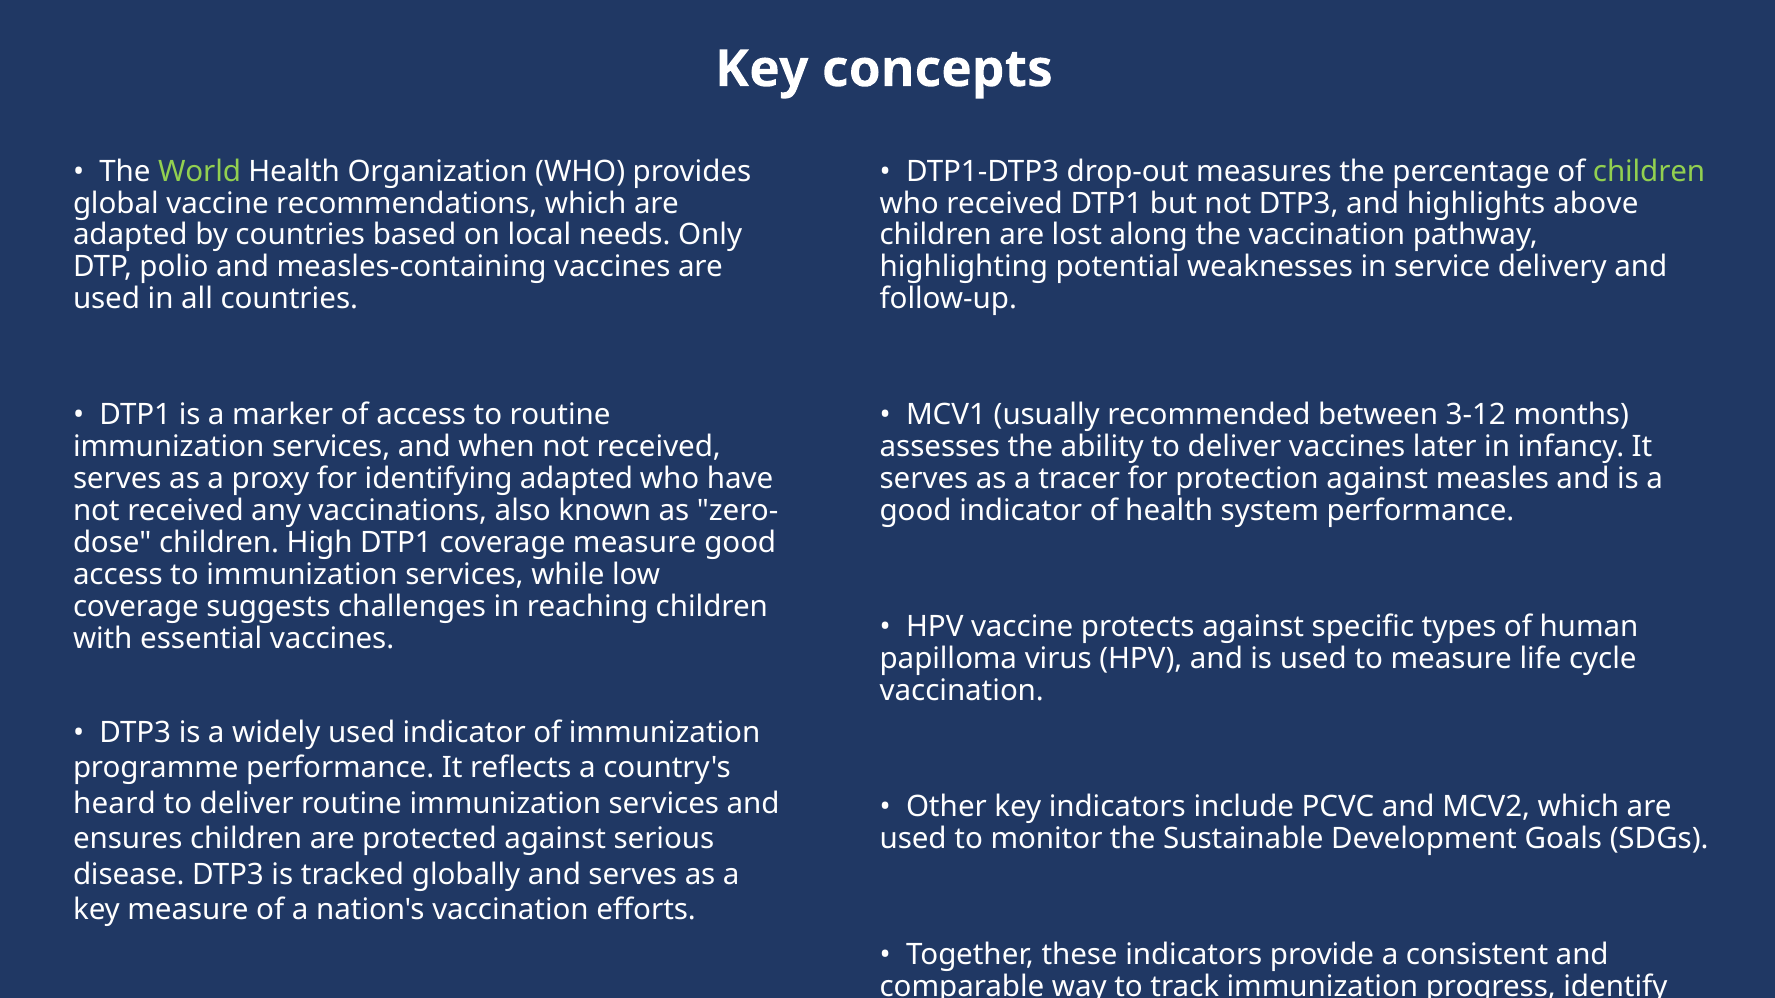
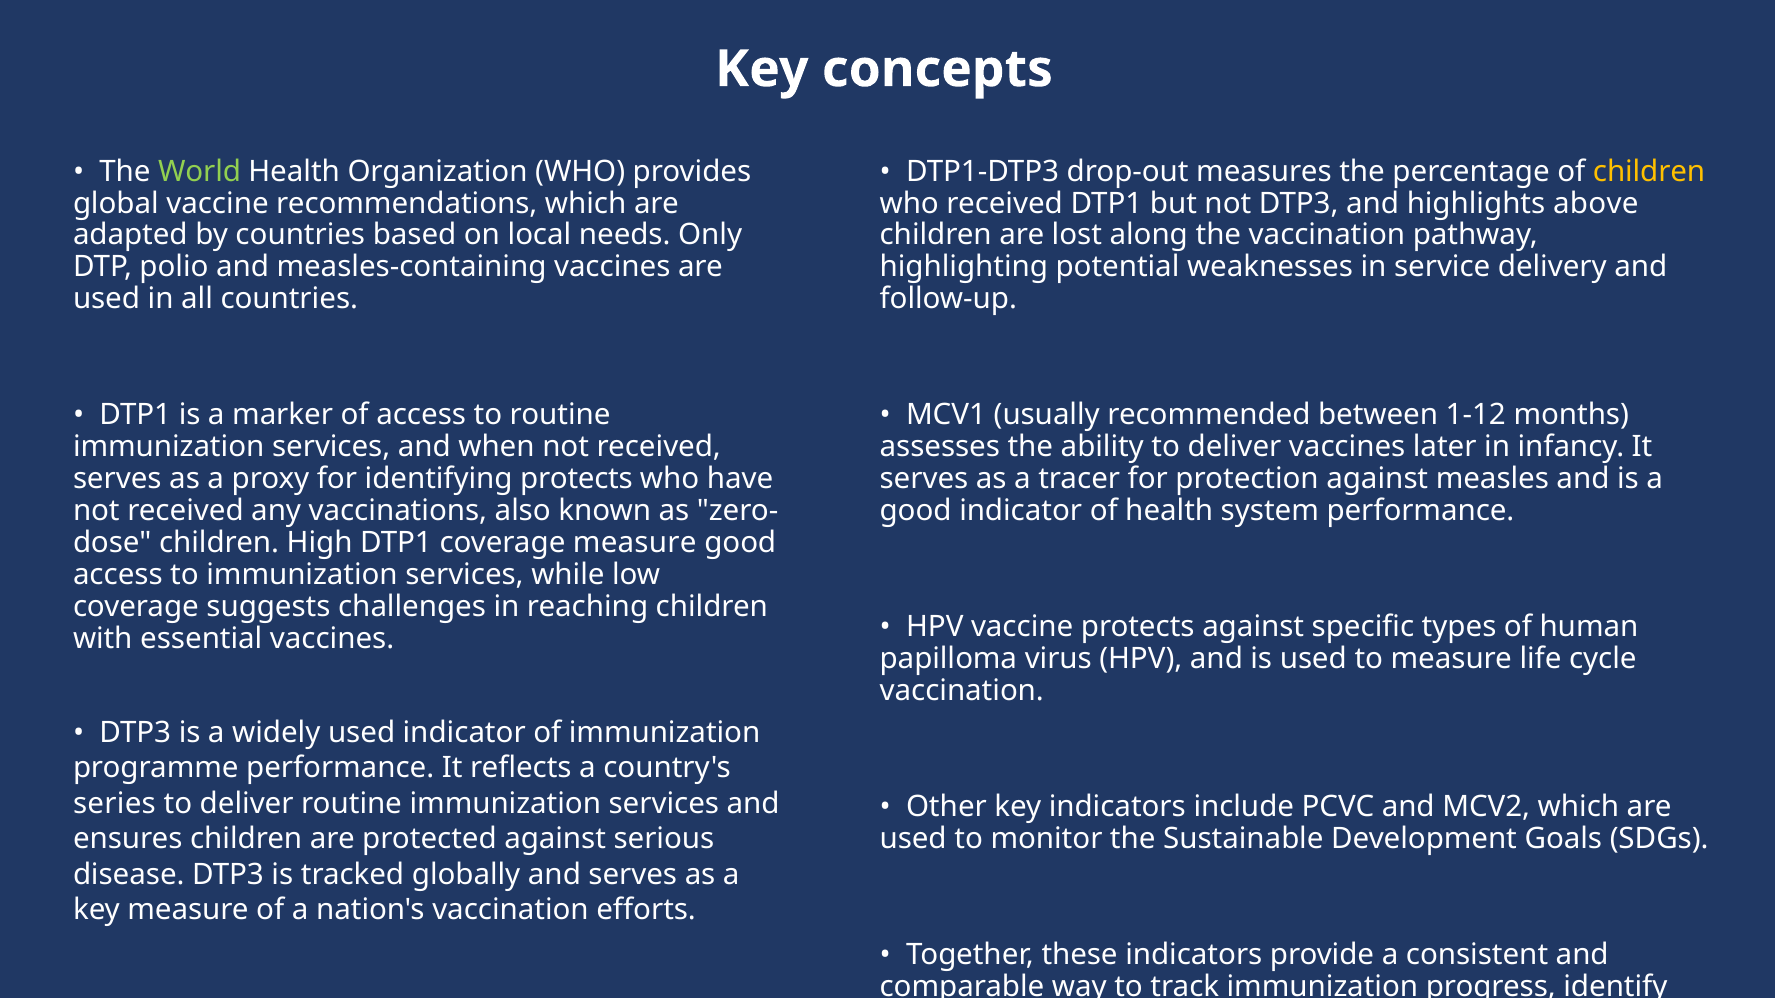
children at (1649, 171) colour: light green -> yellow
3-12: 3-12 -> 1-12
identifying adapted: adapted -> protects
heard: heard -> series
